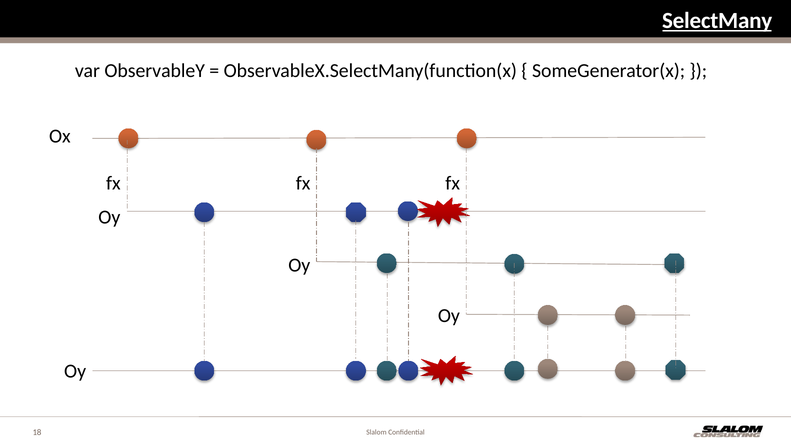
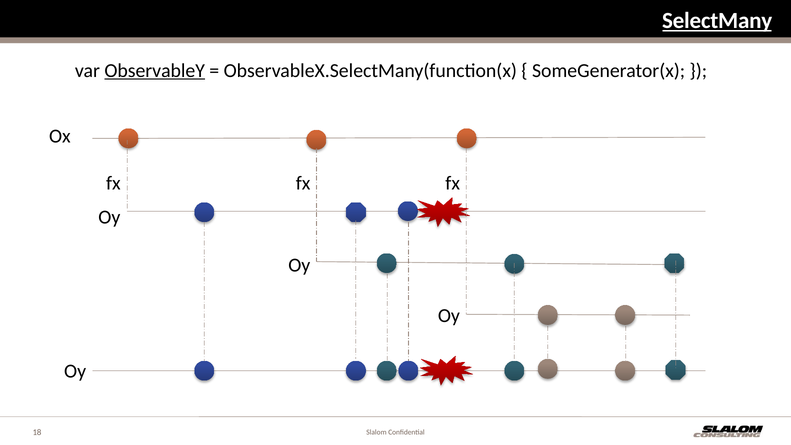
ObservableY underline: none -> present
